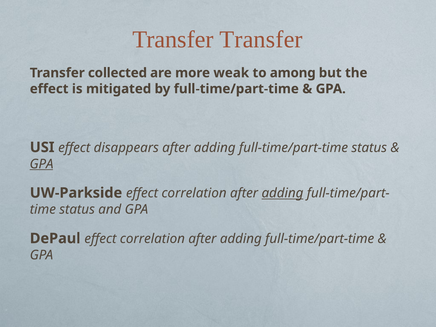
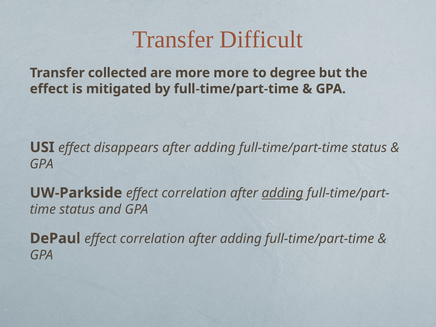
Transfer at (261, 39): Transfer -> Difficult
more weak: weak -> more
among: among -> degree
GPA at (42, 164) underline: present -> none
